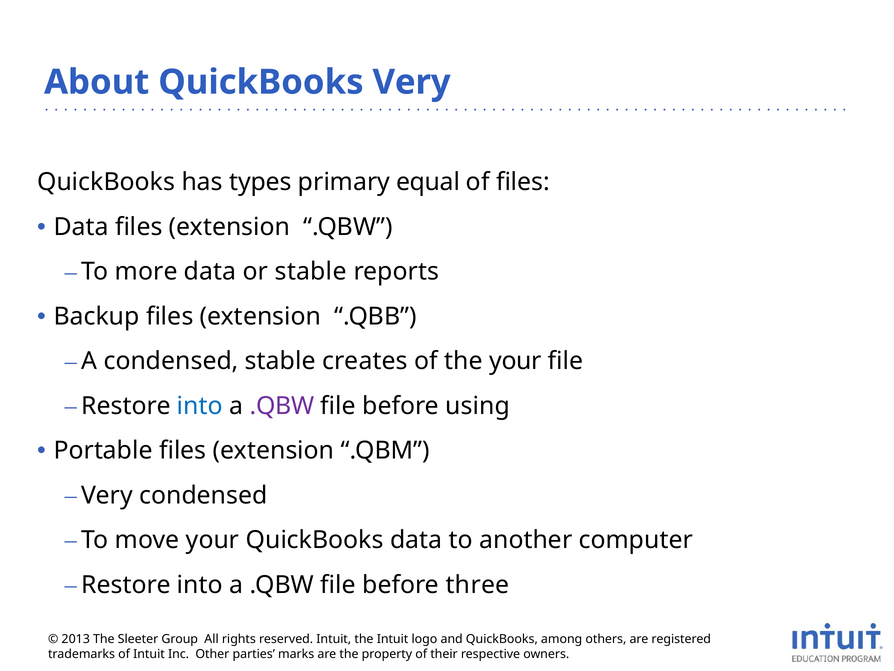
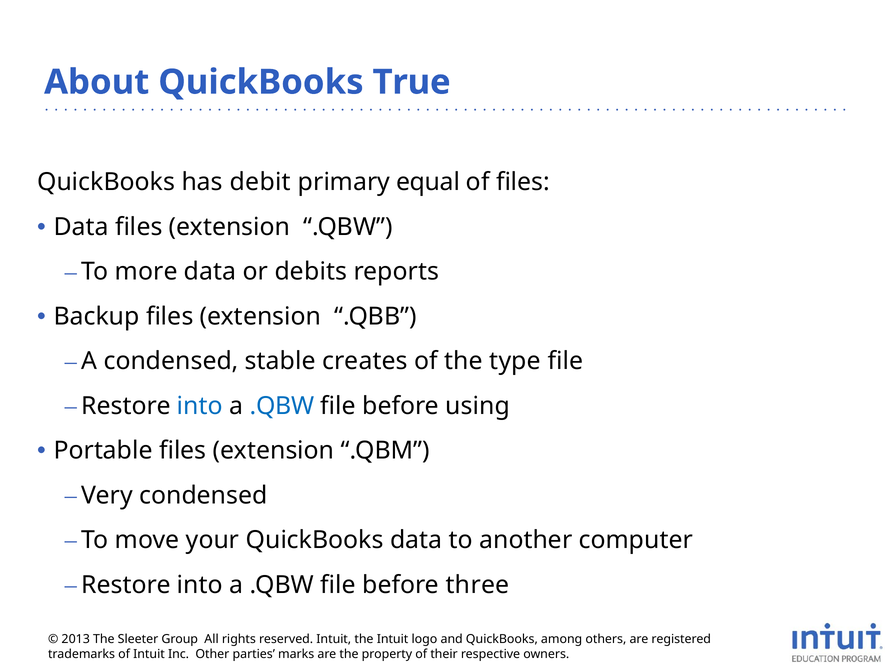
QuickBooks Very: Very -> True
types: types -> debit
or stable: stable -> debits
the your: your -> type
.QBW at (282, 406) colour: purple -> blue
